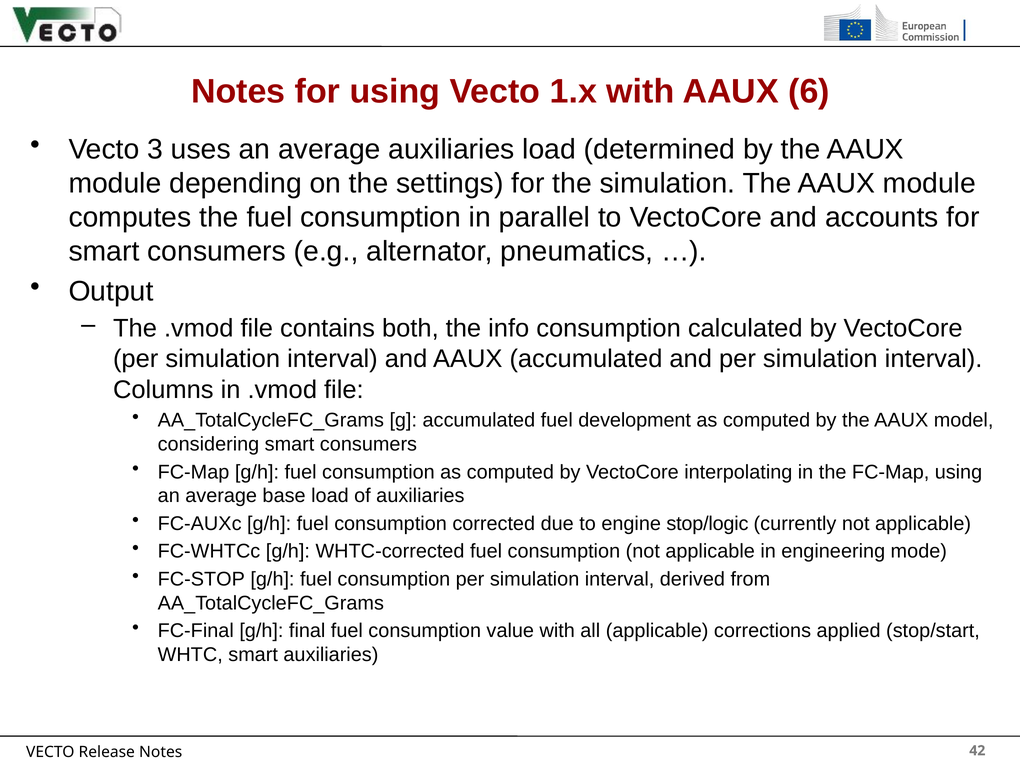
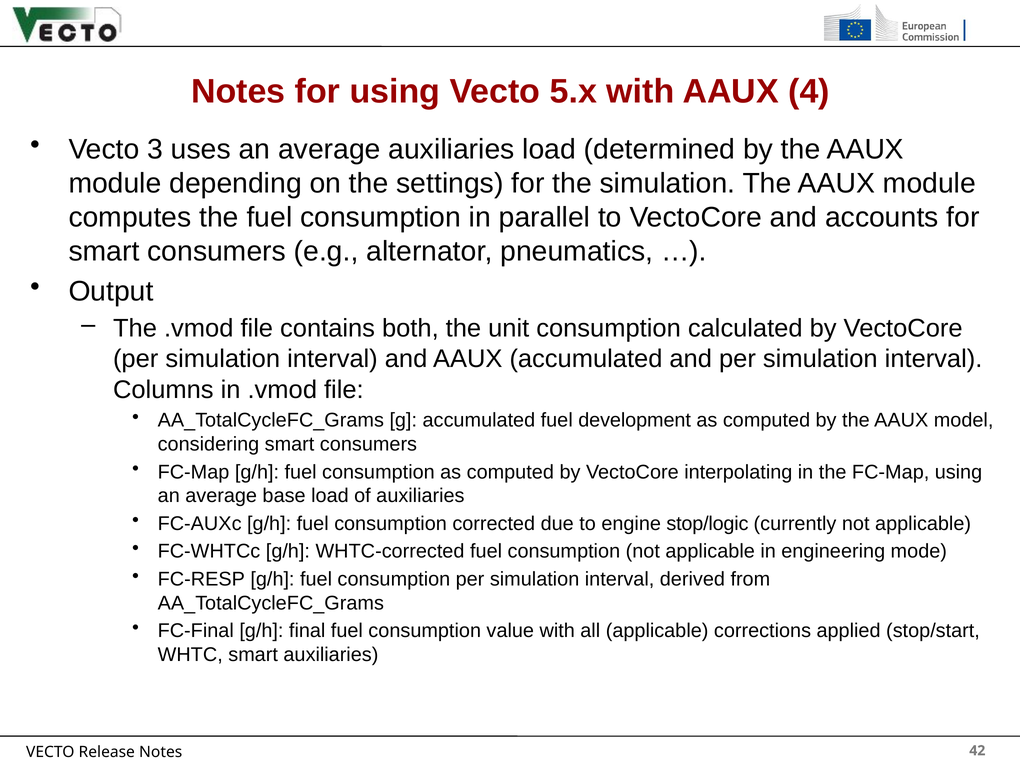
1.x: 1.x -> 5.x
6: 6 -> 4
info: info -> unit
FC-STOP: FC-STOP -> FC-RESP
